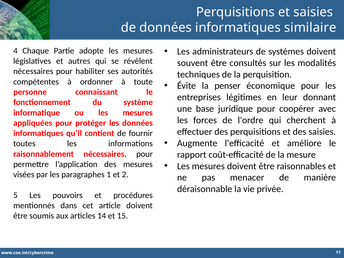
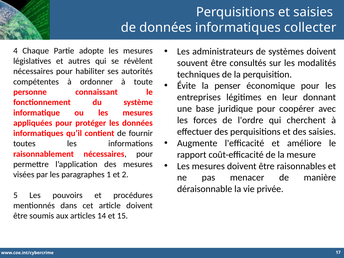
similaire: similaire -> collecter
